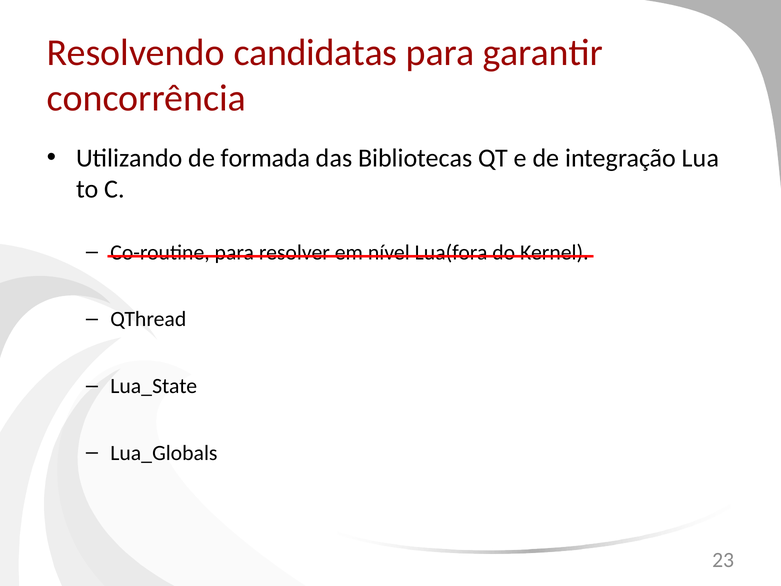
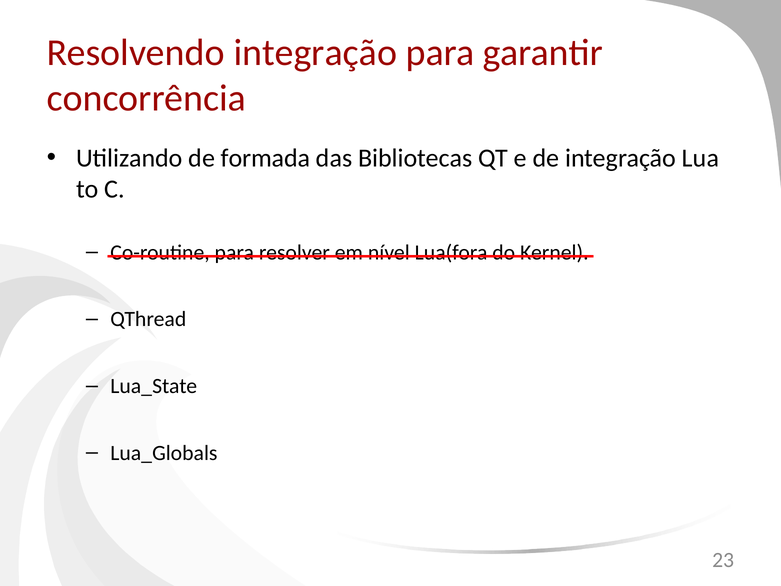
Resolvendo candidatas: candidatas -> integração
